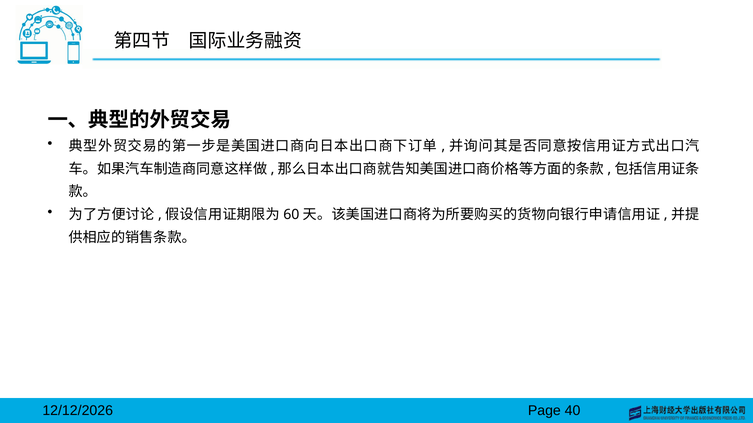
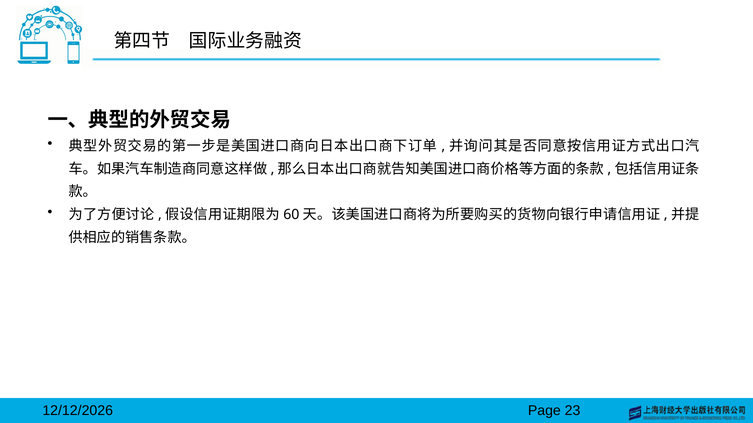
40: 40 -> 23
